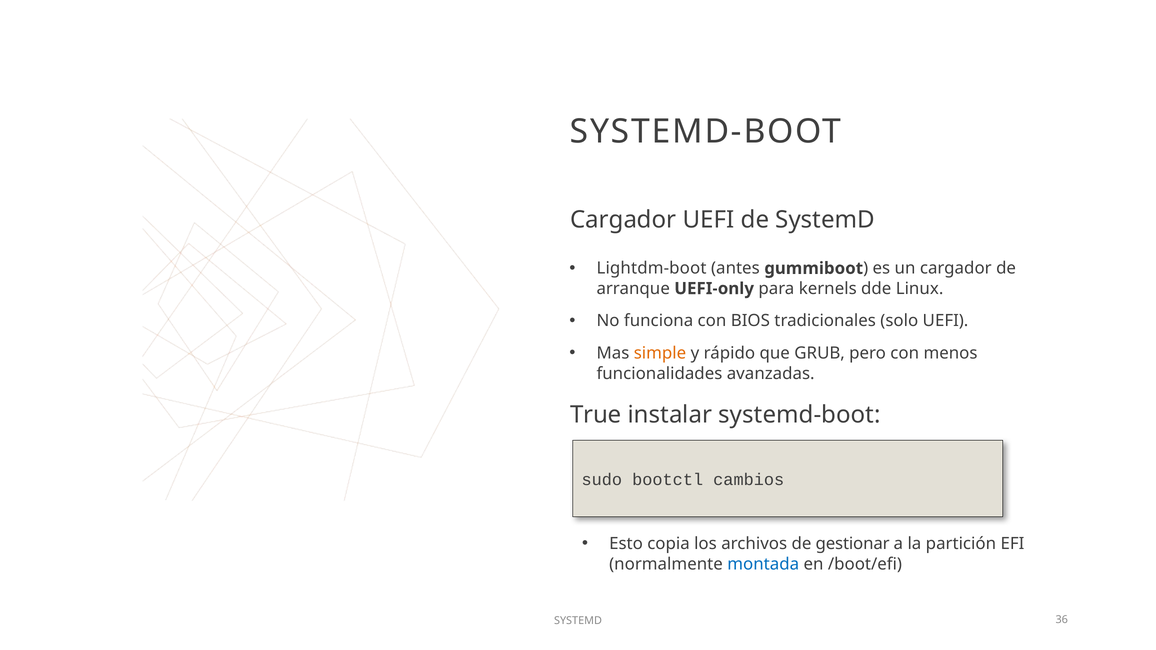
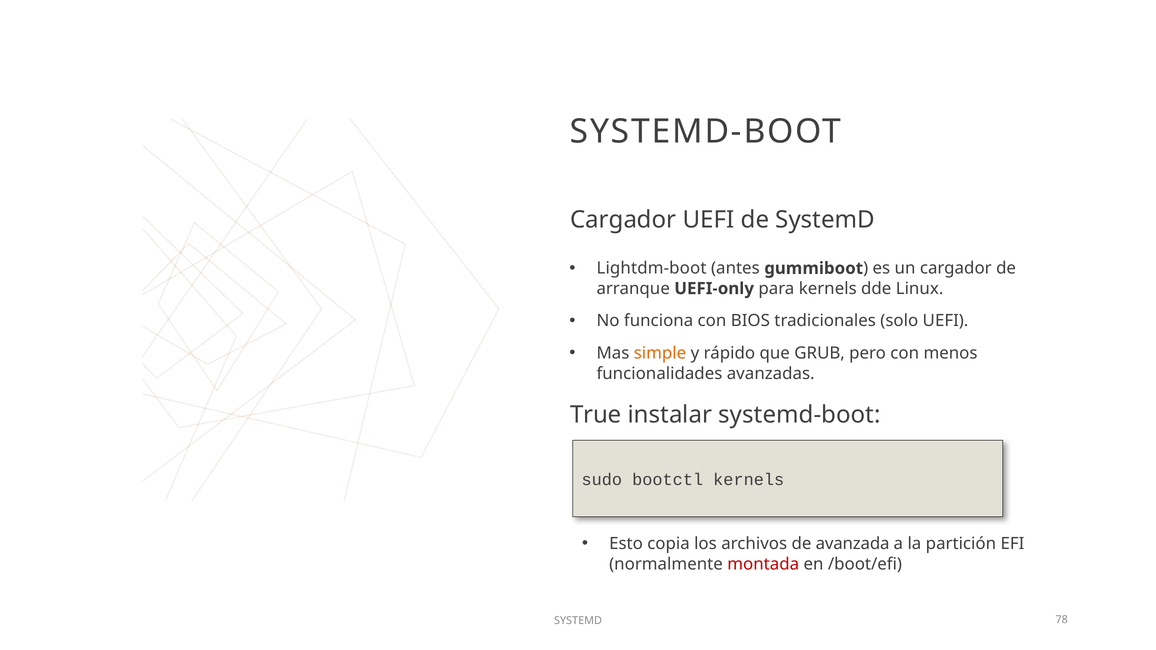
bootctl cambios: cambios -> kernels
gestionar: gestionar -> avanzada
montada colour: blue -> red
36: 36 -> 78
